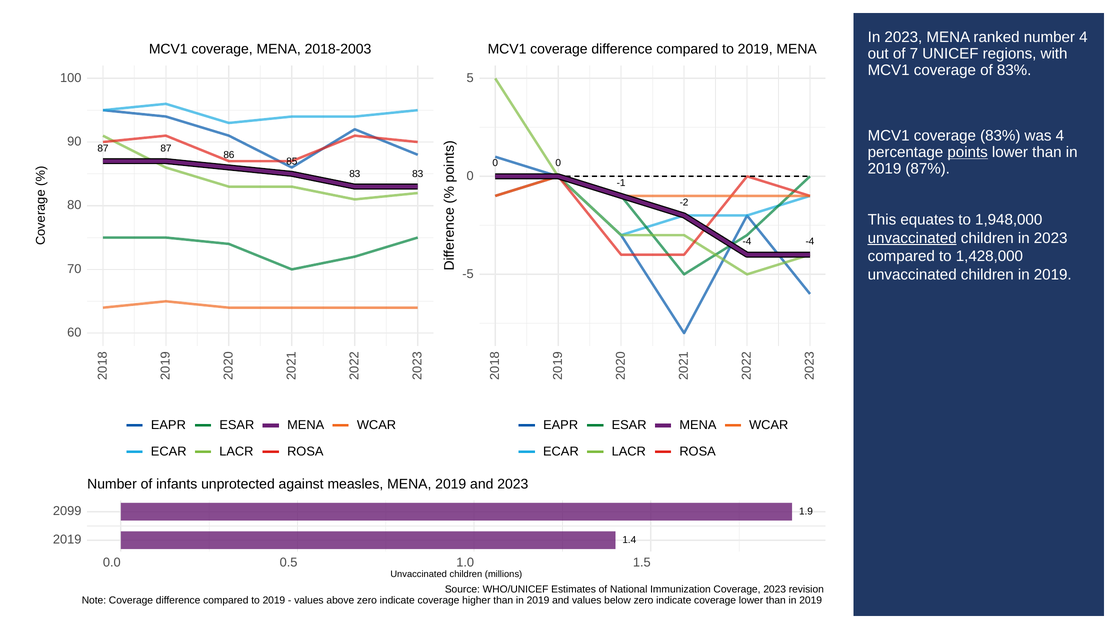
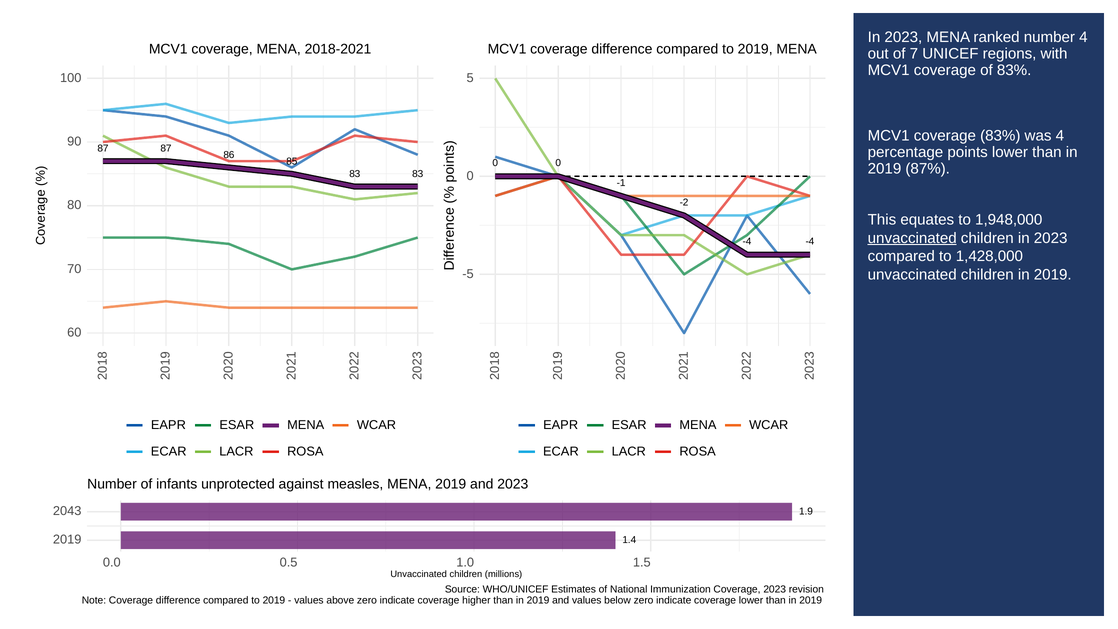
2018-2003: 2018-2003 -> 2018-2021
points underline: present -> none
2099: 2099 -> 2043
